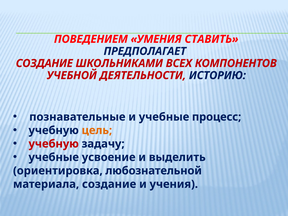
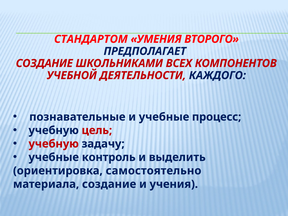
ПОВЕДЕНИЕМ: ПОВЕДЕНИЕМ -> СТАНДАРТОМ
СТАВИТЬ: СТАВИТЬ -> ВТОРОГО
ИСТОРИЮ: ИСТОРИЮ -> КАЖДОГО
цель colour: orange -> red
усвоение: усвоение -> контроль
любознательной: любознательной -> самостоятельно
